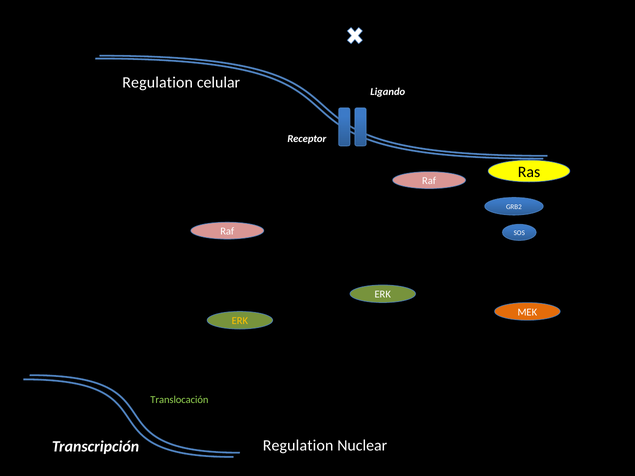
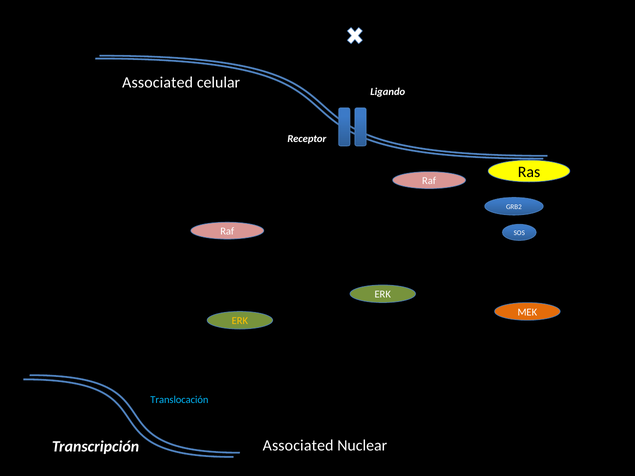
Regulation at (158, 83): Regulation -> Associated
Translocación colour: light green -> light blue
Regulation at (298, 446): Regulation -> Associated
